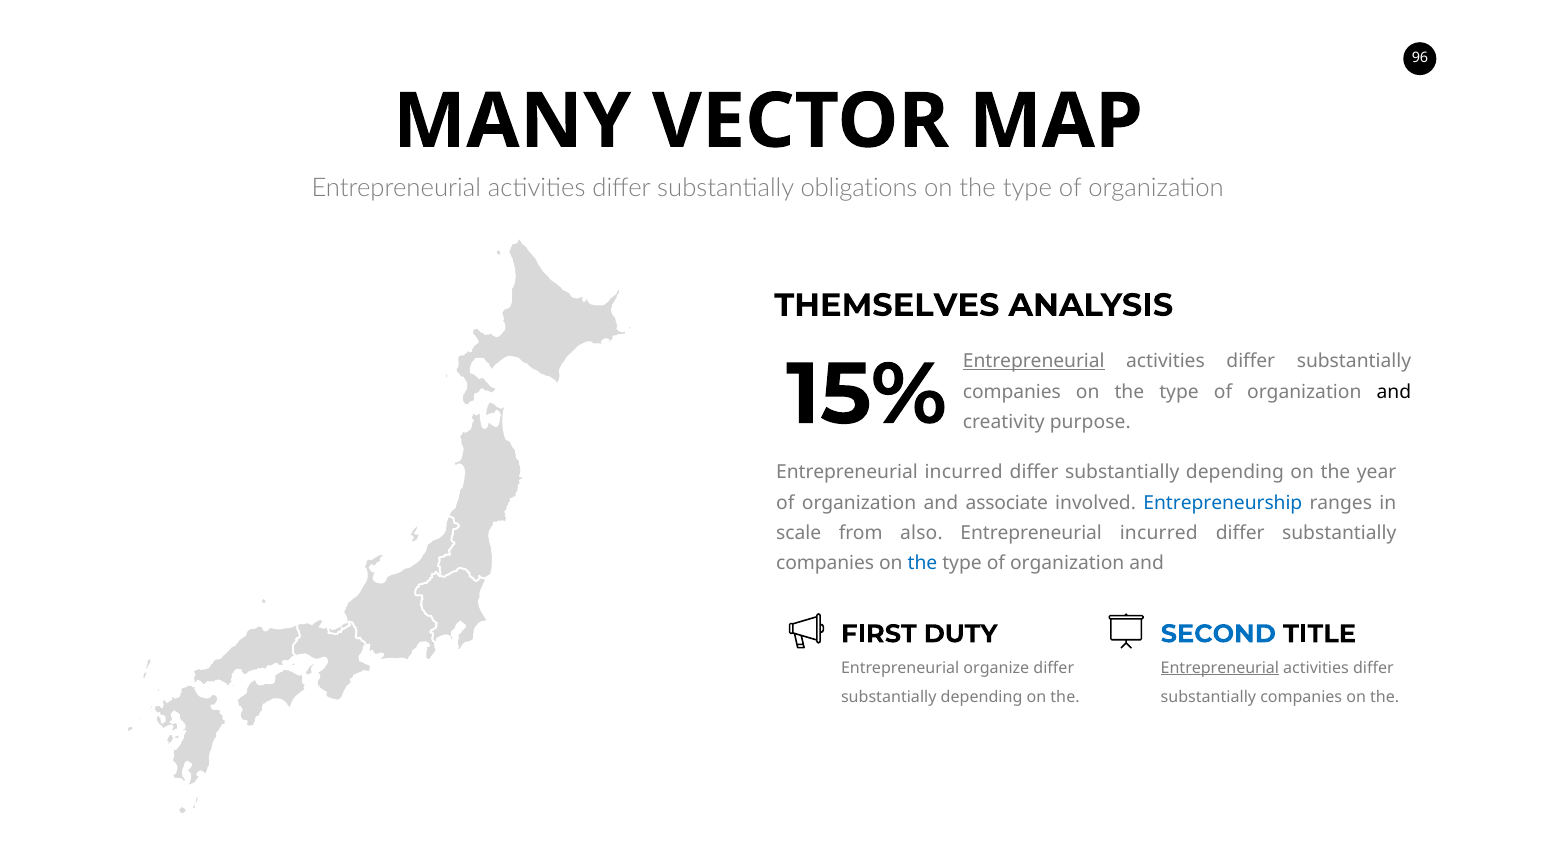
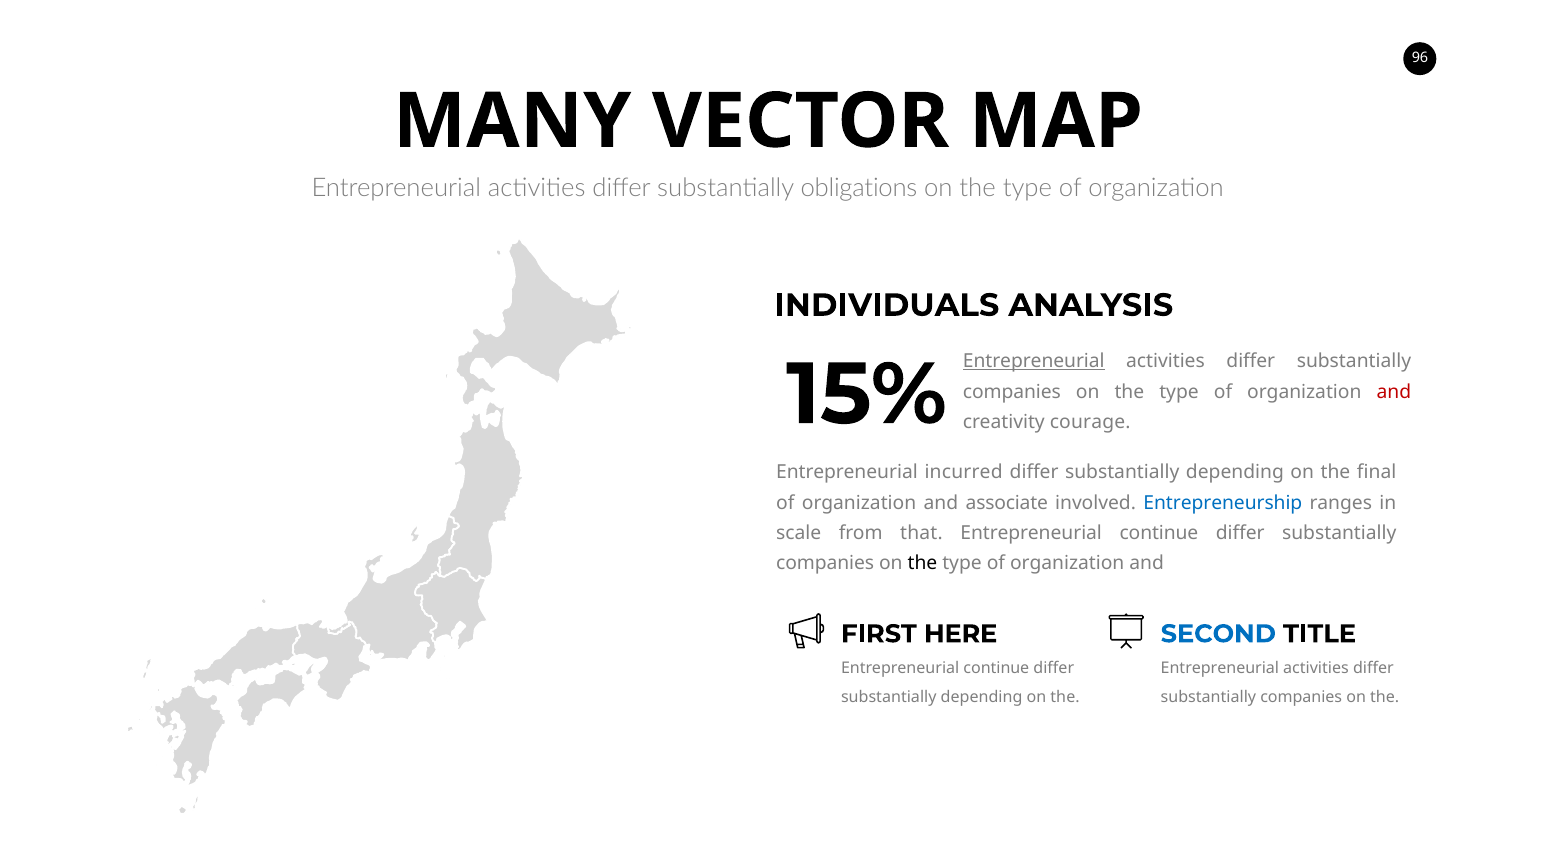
THEMSELVES: THEMSELVES -> INDIVIDUALS
and at (1394, 392) colour: black -> red
purpose: purpose -> courage
year: year -> final
also: also -> that
incurred at (1159, 533): incurred -> continue
the at (922, 563) colour: blue -> black
DUTY: DUTY -> HERE
organize at (996, 668): organize -> continue
Entrepreneurial at (1220, 668) underline: present -> none
